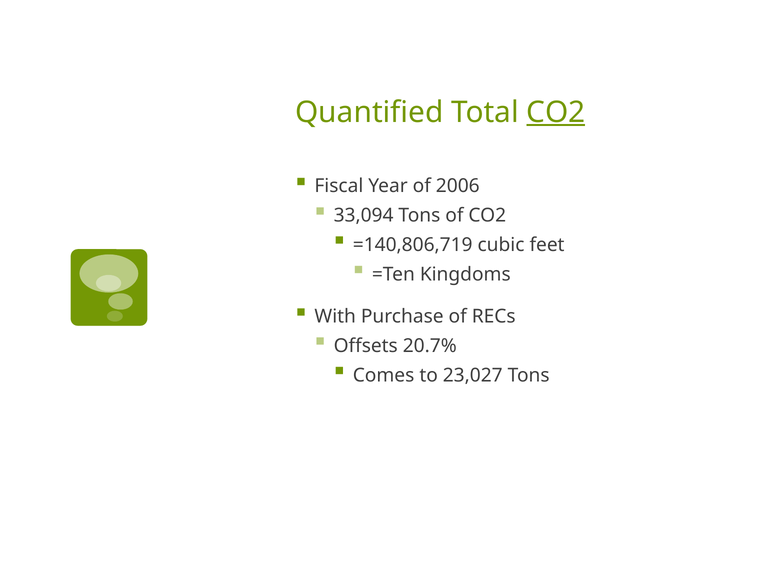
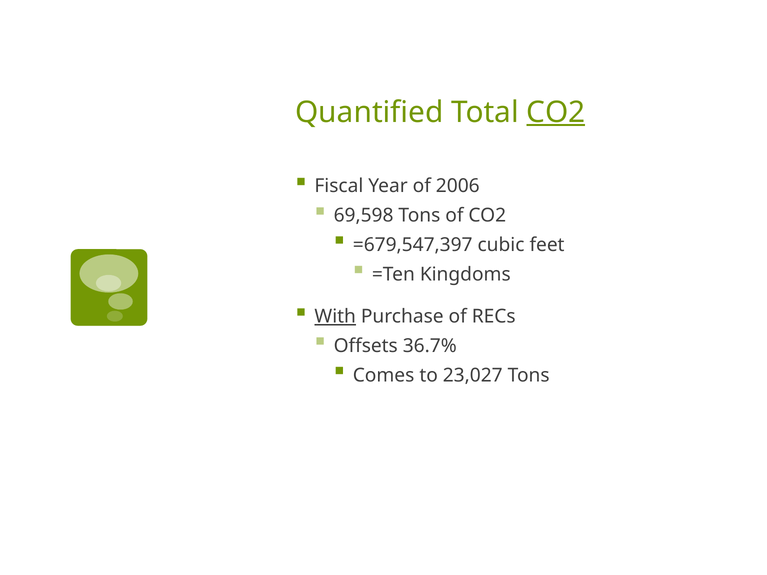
33,094: 33,094 -> 69,598
=140,806,719: =140,806,719 -> =679,547,397
With underline: none -> present
20.7%: 20.7% -> 36.7%
